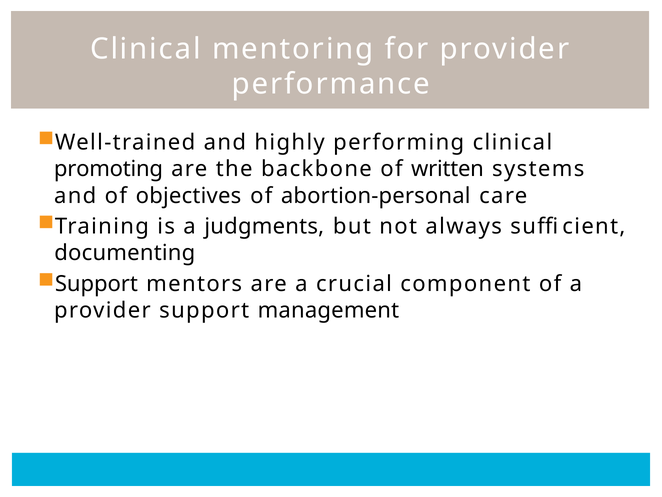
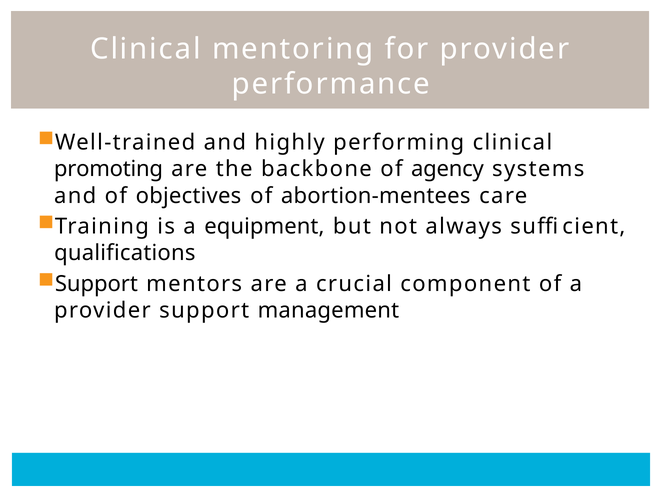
written: written -> agency
abortion-personal: abortion-personal -> abortion-mentees
judgments: judgments -> equipment
documenting: documenting -> qualifications
